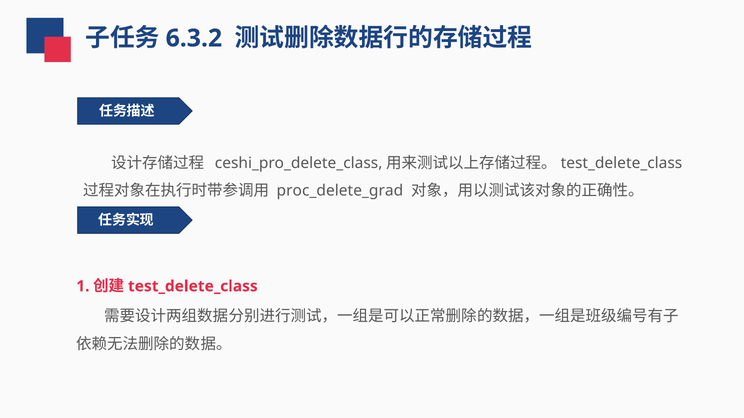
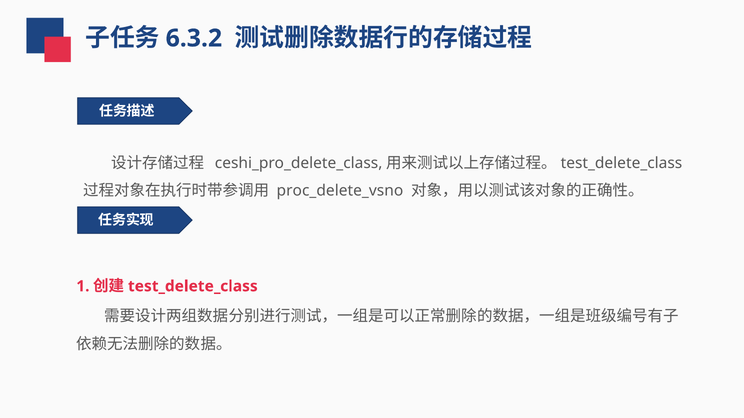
proc_delete_grad: proc_delete_grad -> proc_delete_vsno
